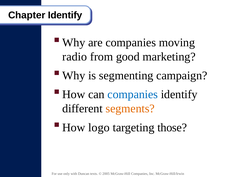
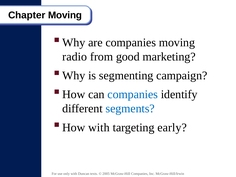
Chapter Identify: Identify -> Moving
segments colour: orange -> blue
How logo: logo -> with
those: those -> early
